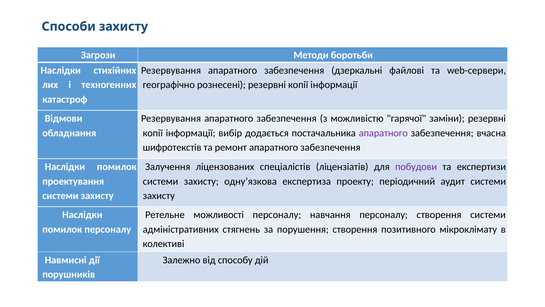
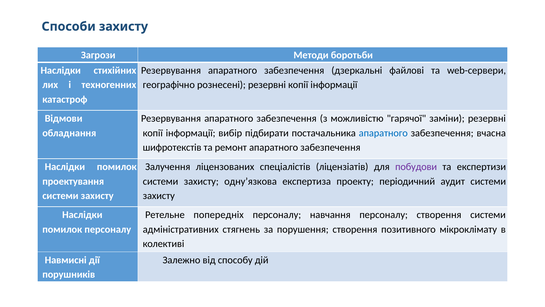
додається: додається -> підбирати
апаратного at (383, 133) colour: purple -> blue
можливості: можливості -> попередніх
